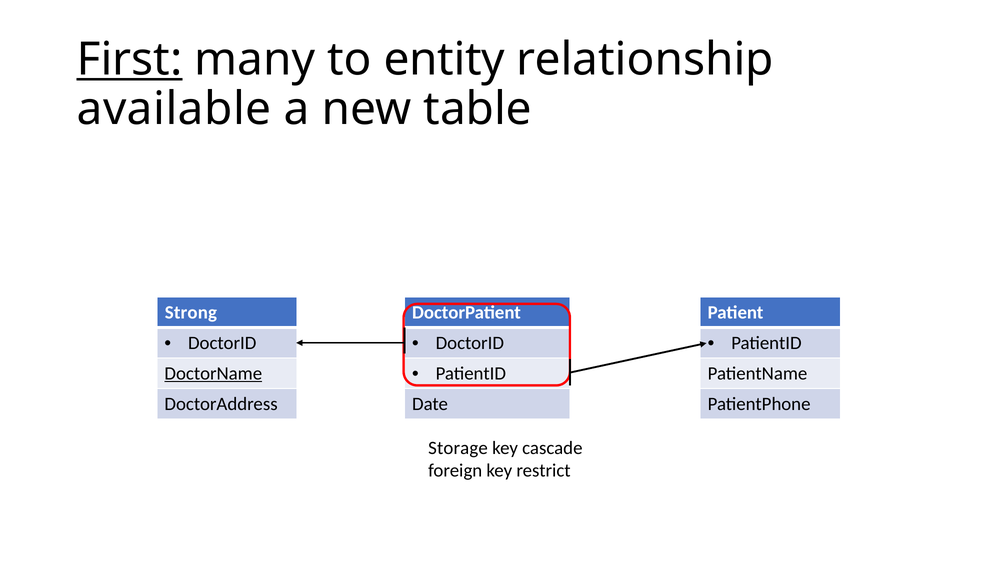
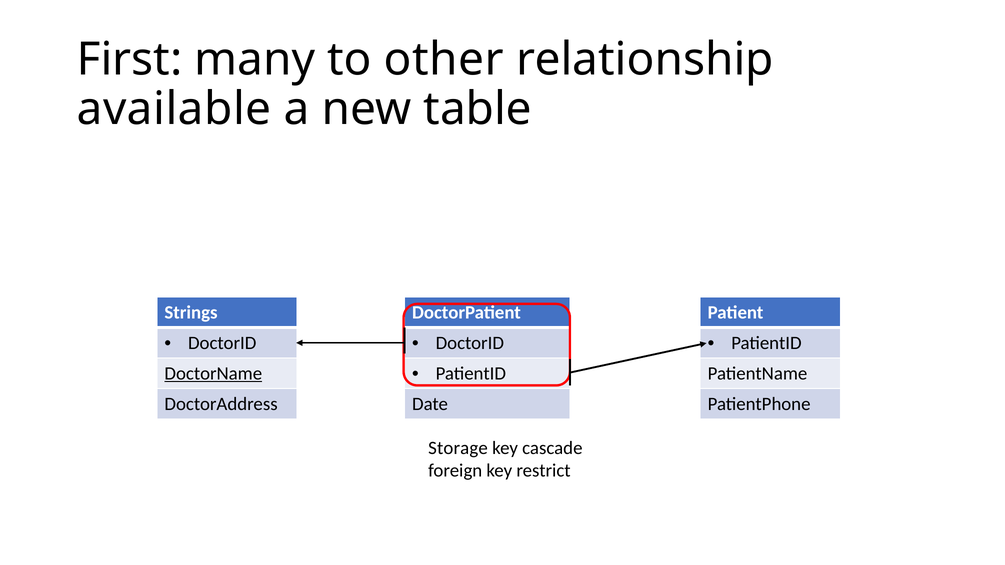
First underline: present -> none
entity: entity -> other
Strong: Strong -> Strings
